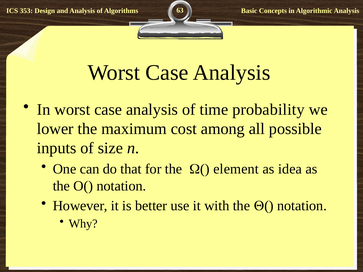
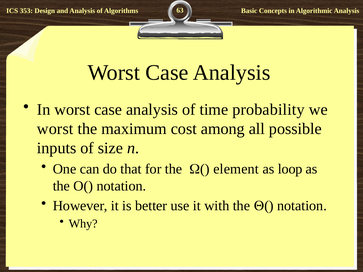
lower at (55, 129): lower -> worst
idea: idea -> loop
